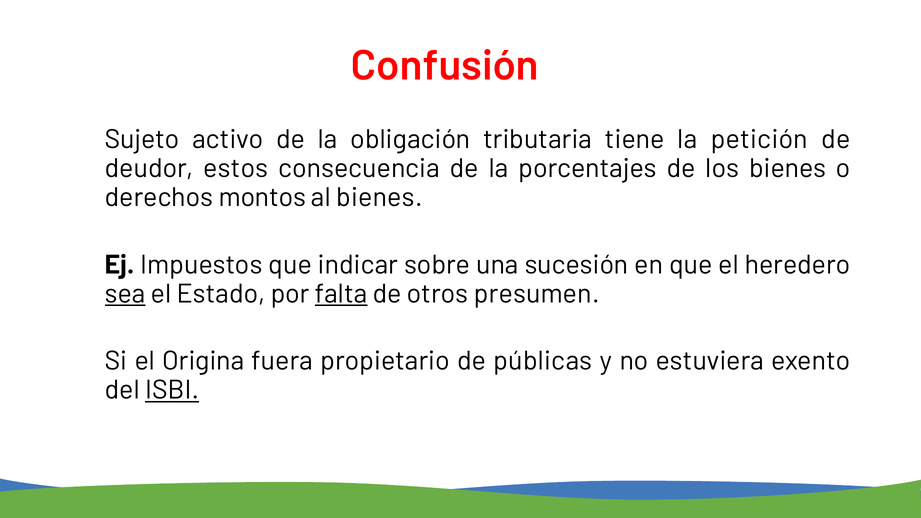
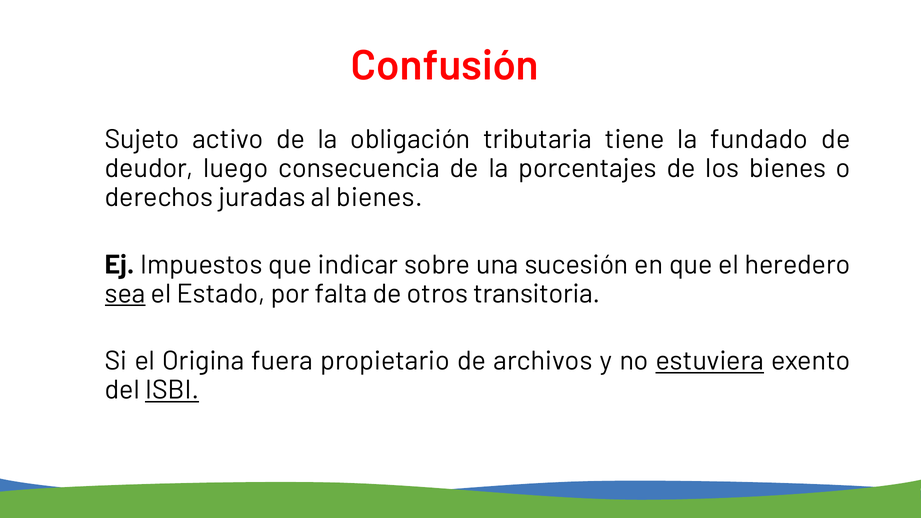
petición: petición -> fundado
estos: estos -> luego
montos: montos -> juradas
falta underline: present -> none
presumen: presumen -> transitoria
públicas: públicas -> archivos
estuviera underline: none -> present
